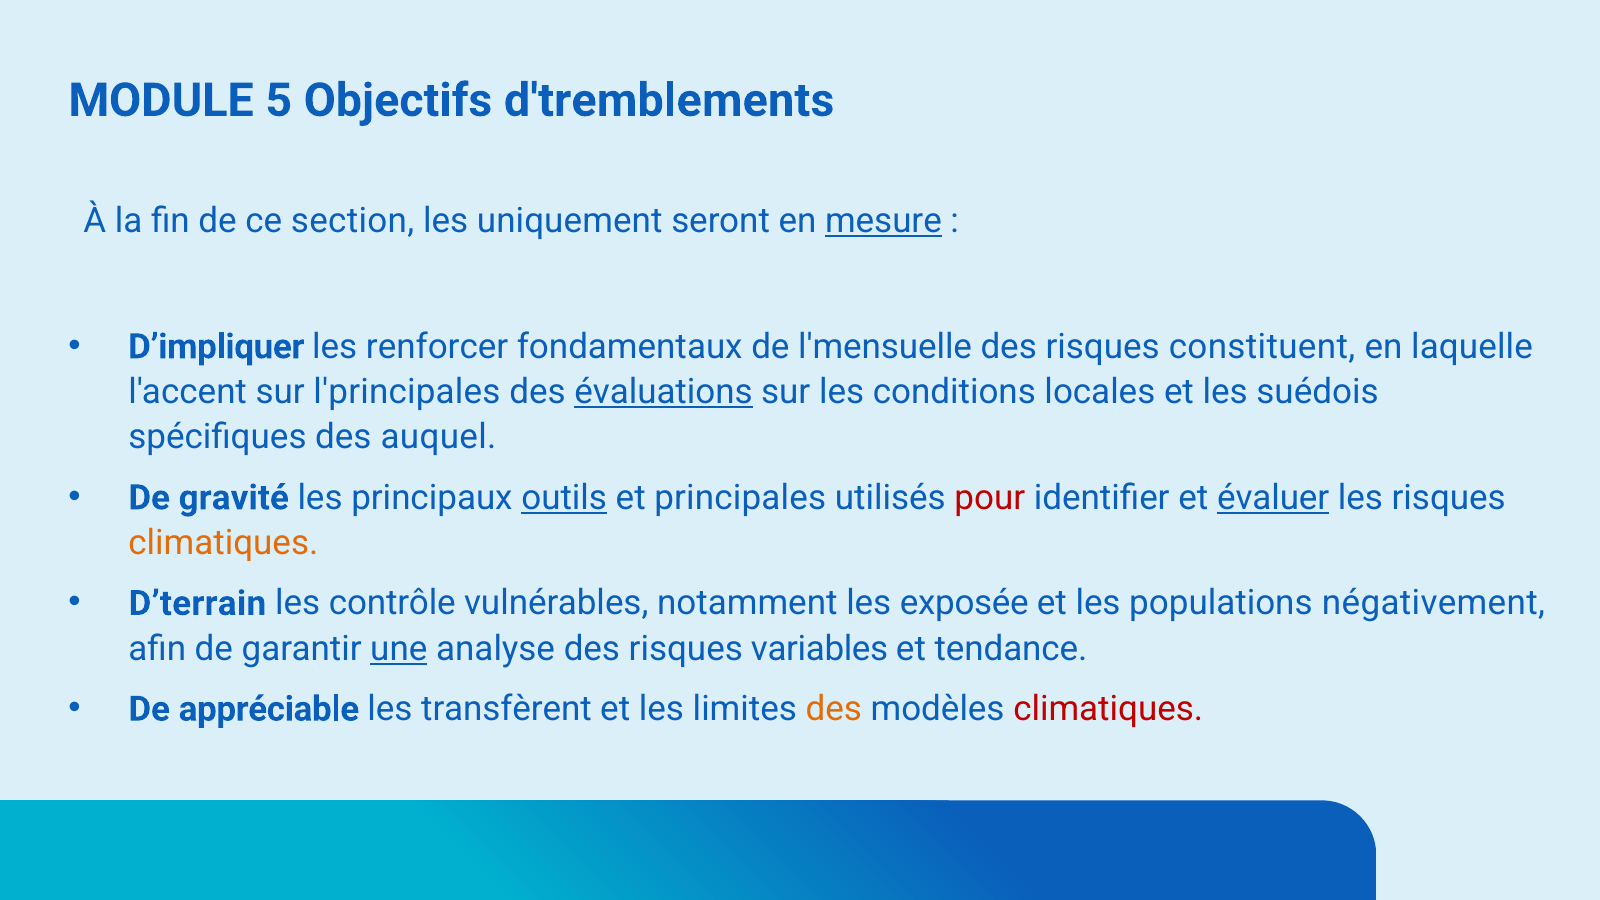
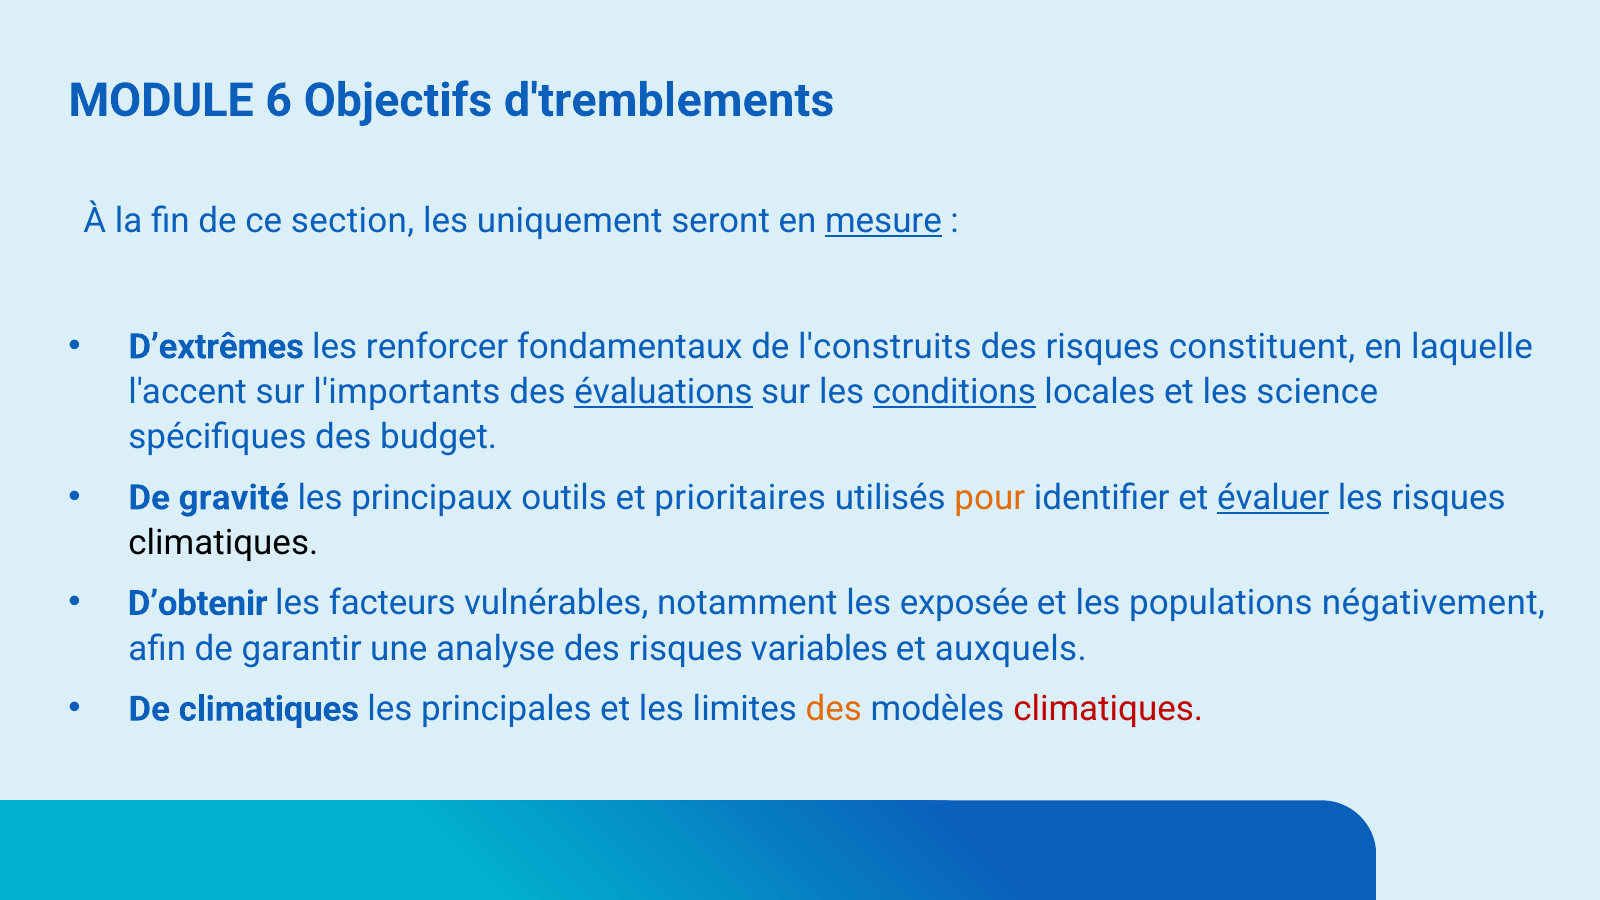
5: 5 -> 6
D’impliquer: D’impliquer -> D’extrêmes
l'mensuelle: l'mensuelle -> l'construits
l'principales: l'principales -> l'importants
conditions underline: none -> present
suédois: suédois -> science
auquel: auquel -> budget
outils underline: present -> none
principales: principales -> prioritaires
pour colour: red -> orange
climatiques at (223, 543) colour: orange -> black
D’terrain: D’terrain -> D’obtenir
contrôle: contrôle -> facteurs
une underline: present -> none
tendance: tendance -> auxquels
De appréciable: appréciable -> climatiques
transfèrent: transfèrent -> principales
